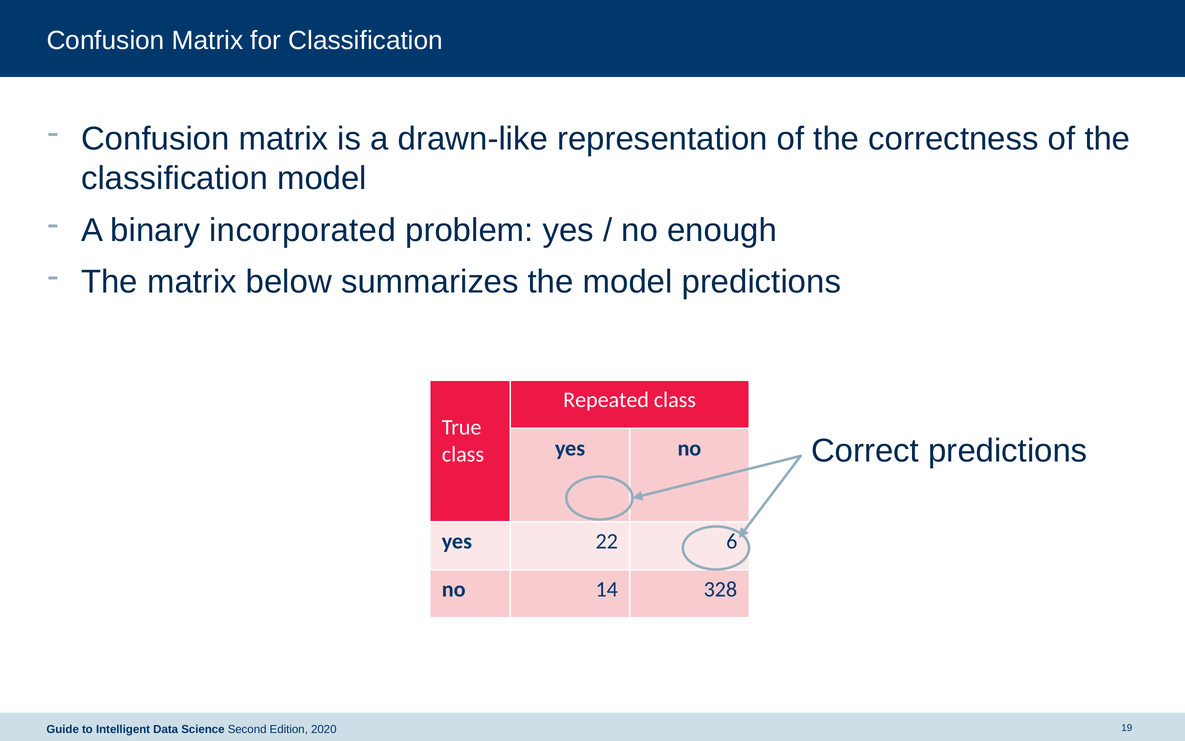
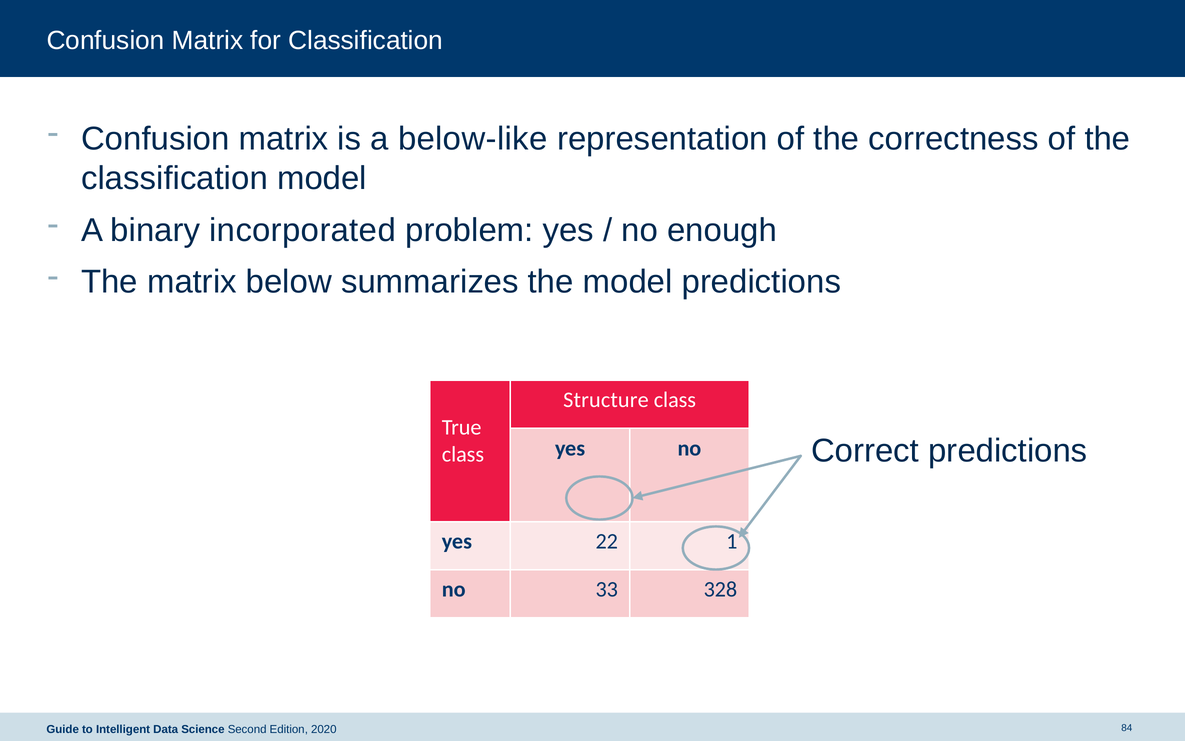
drawn-like: drawn-like -> below-like
Repeated: Repeated -> Structure
6: 6 -> 1
14: 14 -> 33
19: 19 -> 84
